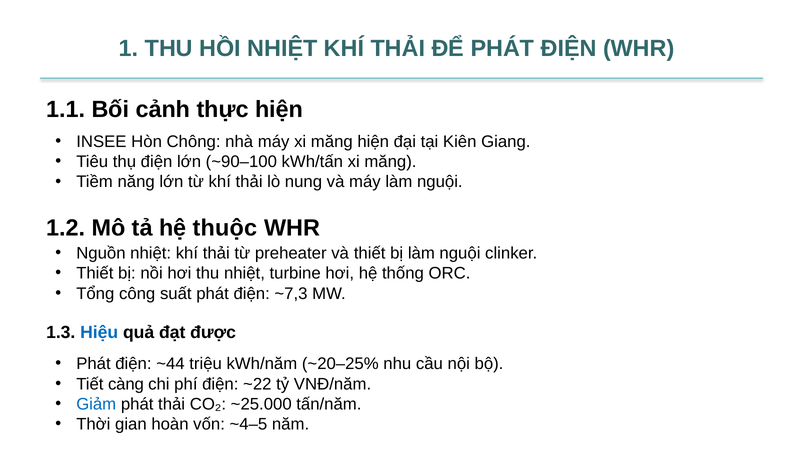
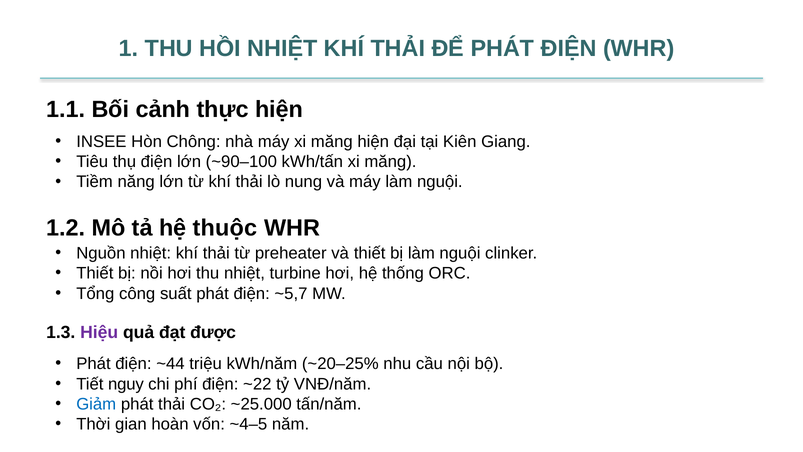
~7,3: ~7,3 -> ~5,7
Hiệu colour: blue -> purple
càng: càng -> nguy
